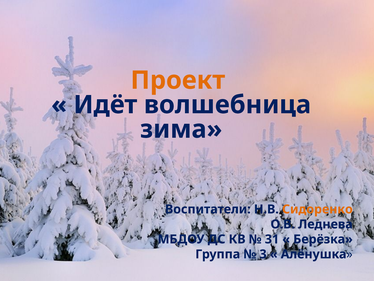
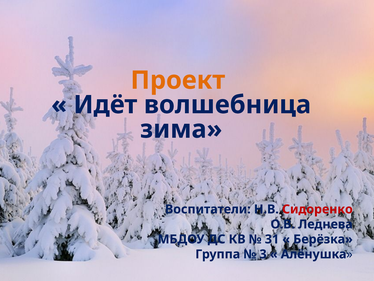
Сидоренко colour: orange -> red
